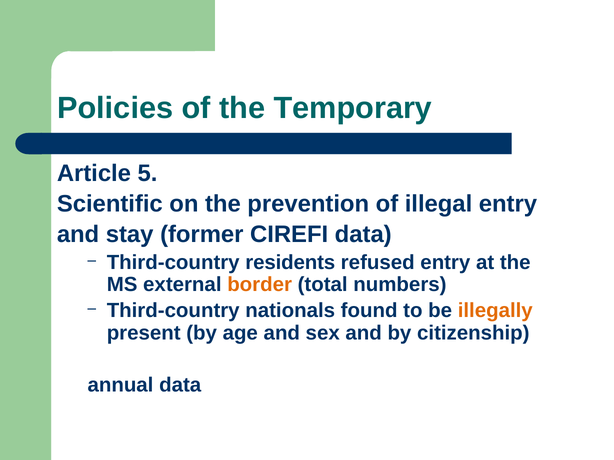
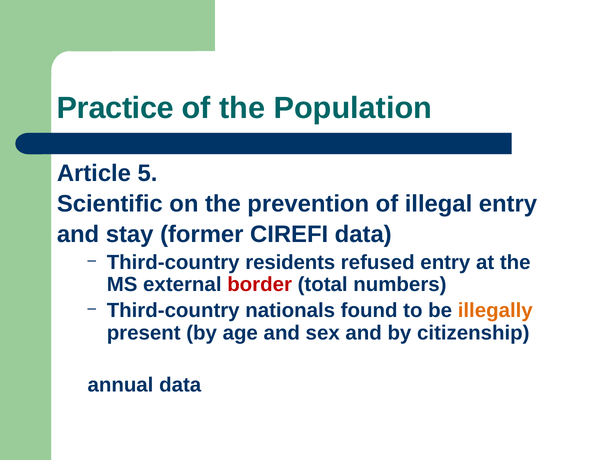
Policies: Policies -> Practice
Temporary: Temporary -> Population
border colour: orange -> red
